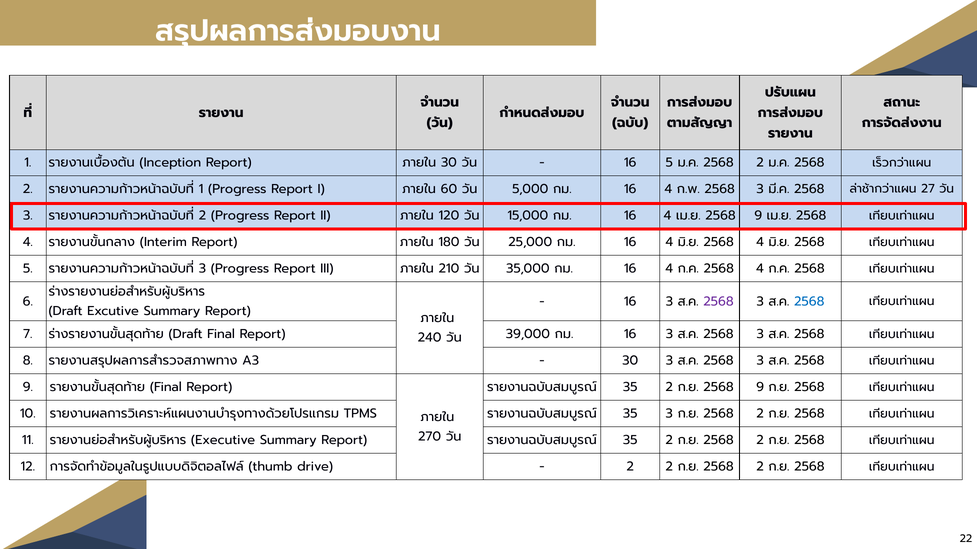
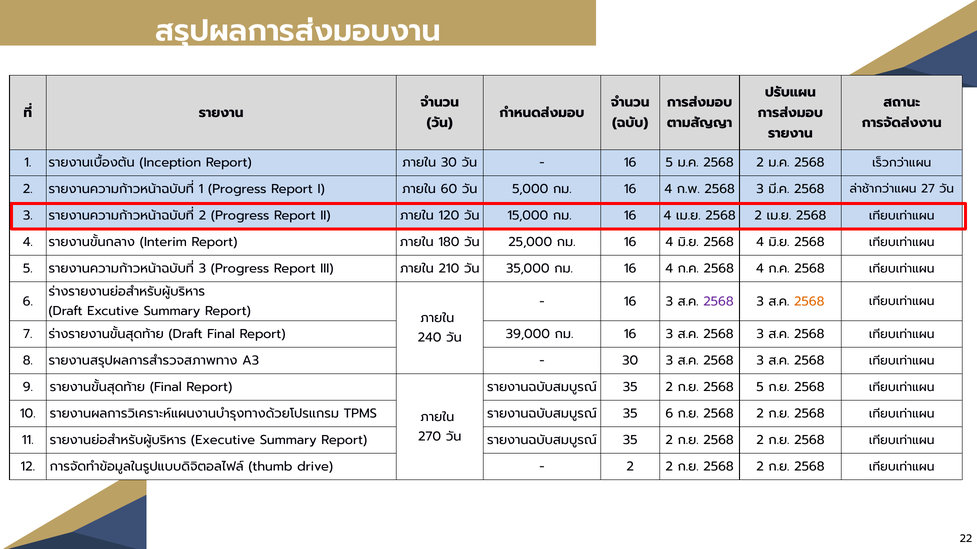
9 at (758, 216): 9 -> 2
2568 at (809, 302) colour: blue -> orange
9 at (760, 388): 9 -> 5
35 3: 3 -> 6
